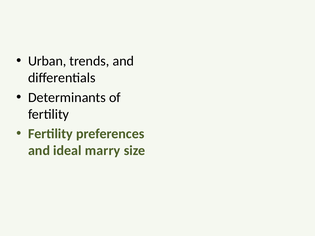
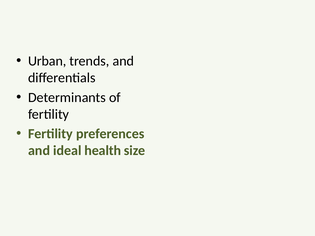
marry: marry -> health
